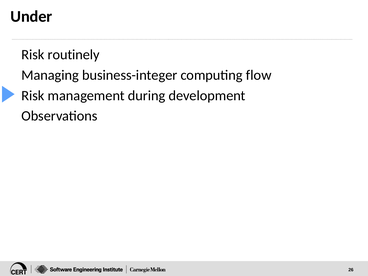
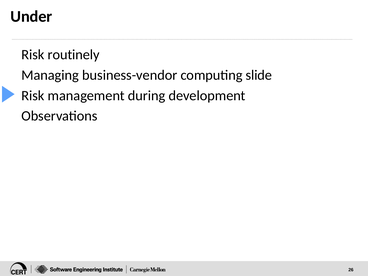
business-integer: business-integer -> business-vendor
flow: flow -> slide
